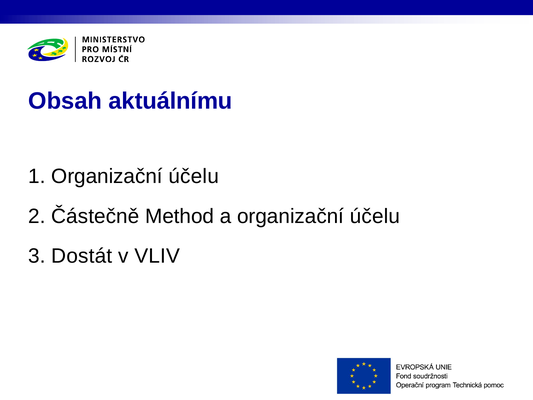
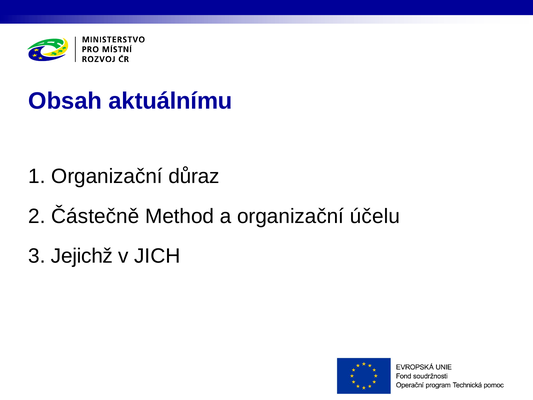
1 Organizační účelu: účelu -> důraz
Dostát: Dostát -> Jejichž
VLIV: VLIV -> JICH
